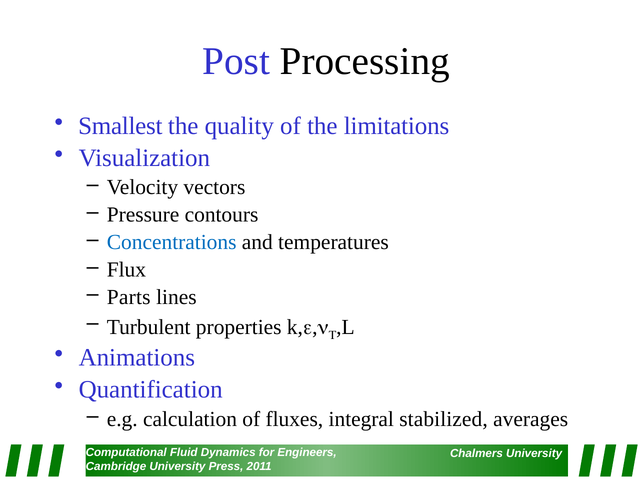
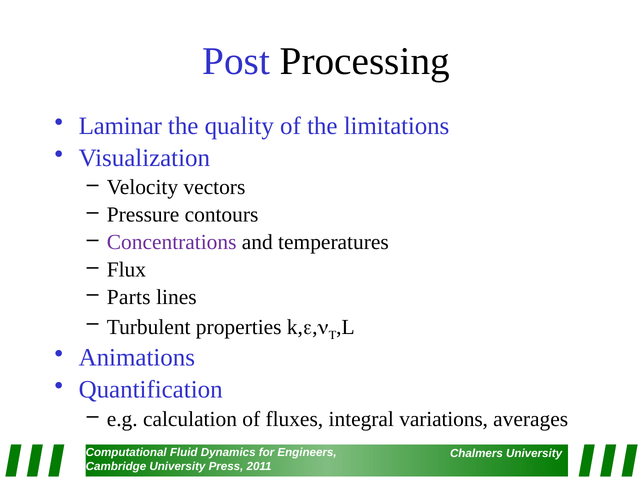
Smallest: Smallest -> Laminar
Concentrations colour: blue -> purple
stabilized: stabilized -> variations
